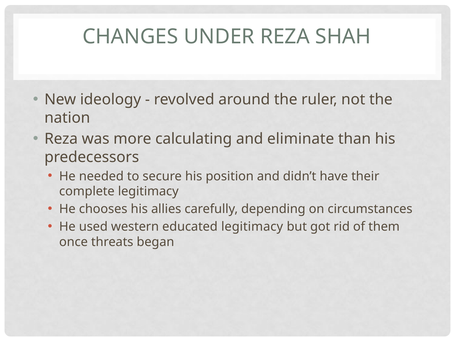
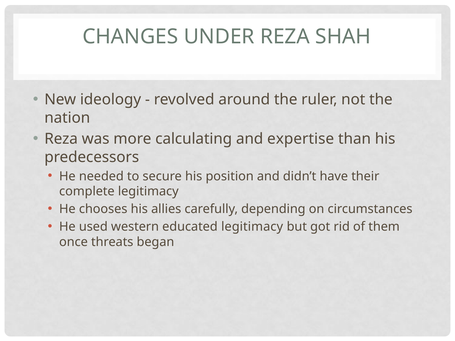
eliminate: eliminate -> expertise
